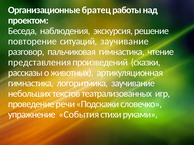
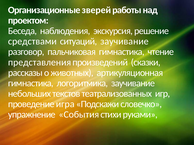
братец: братец -> зверей
повторение: повторение -> средствами
речи: речи -> игра
